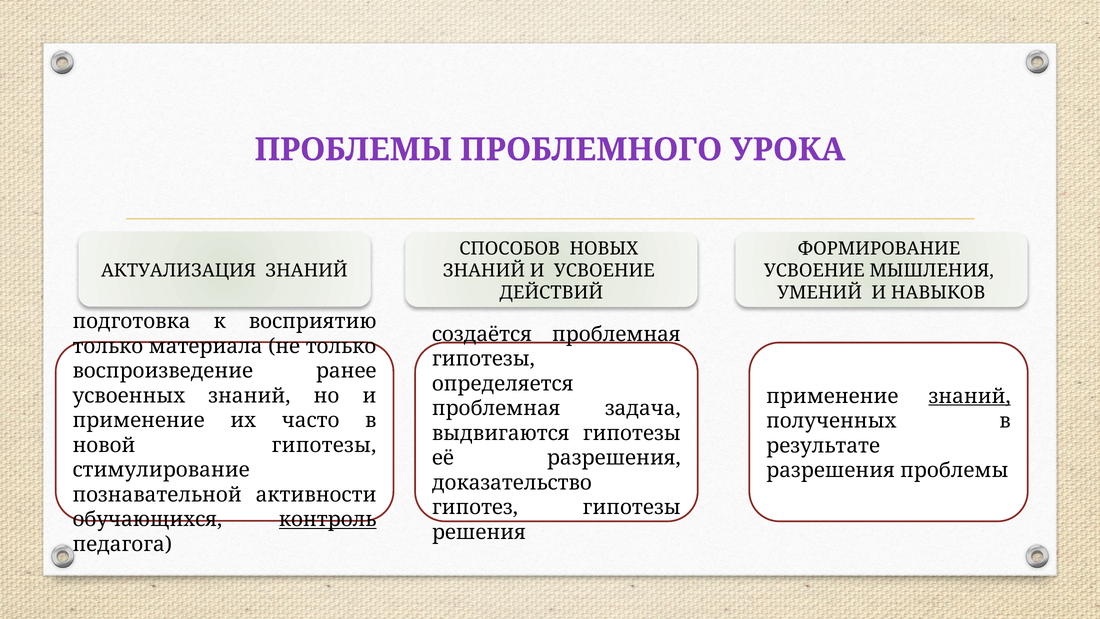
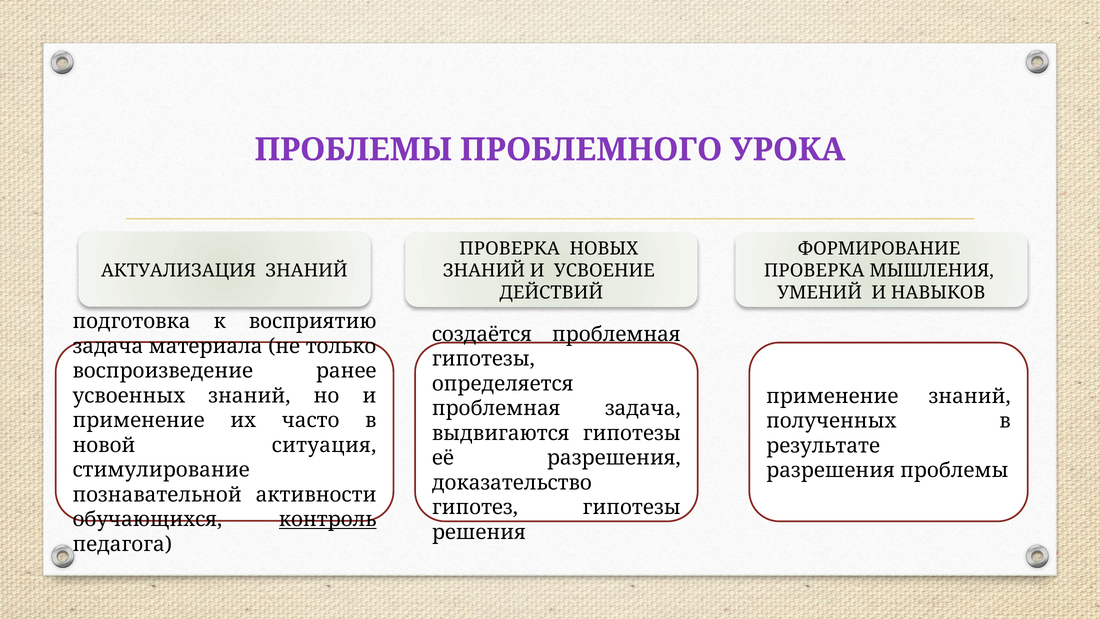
СПОСОБОВ at (510, 249): СПОСОБОВ -> ПРОВЕРКА
УСВОЕНИЕ at (814, 271): УСВОЕНИЕ -> ПРОВЕРКА
только at (108, 346): только -> задача
знаний at (970, 396) underline: present -> none
новой гипотезы: гипотезы -> ситуация
